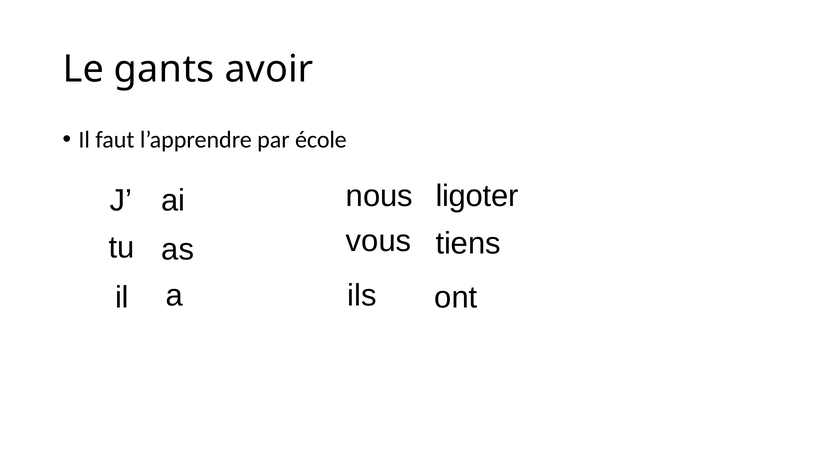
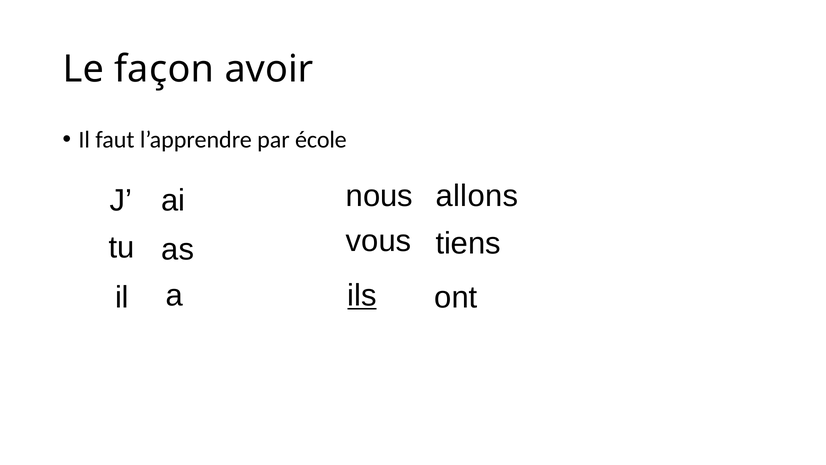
gants: gants -> façon
ligoter: ligoter -> allons
ils underline: none -> present
